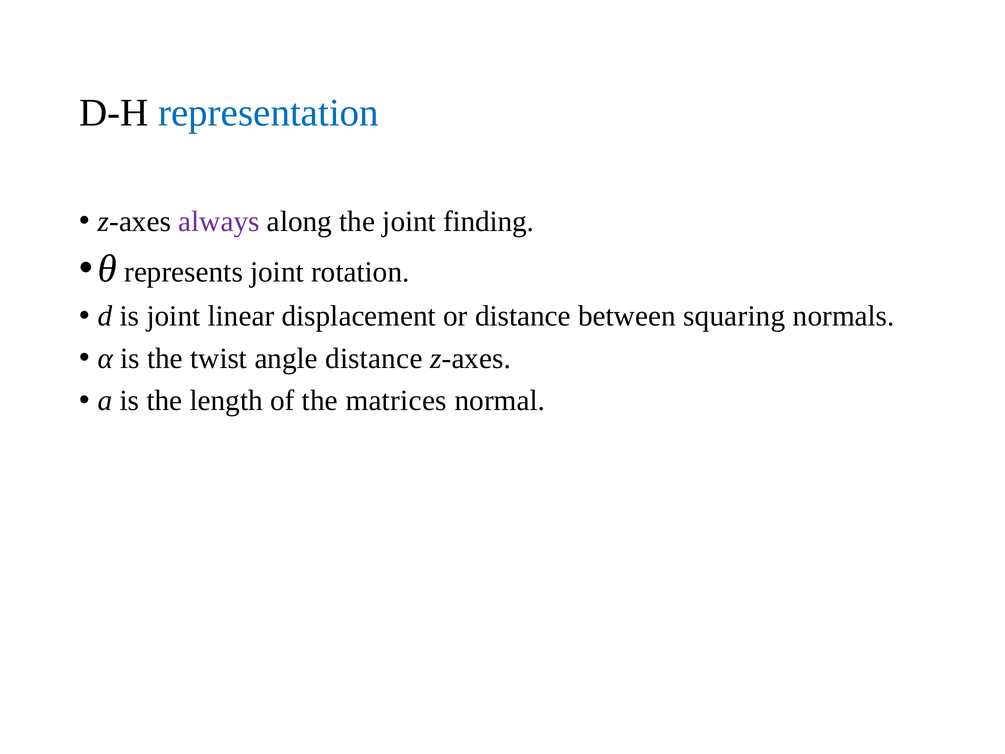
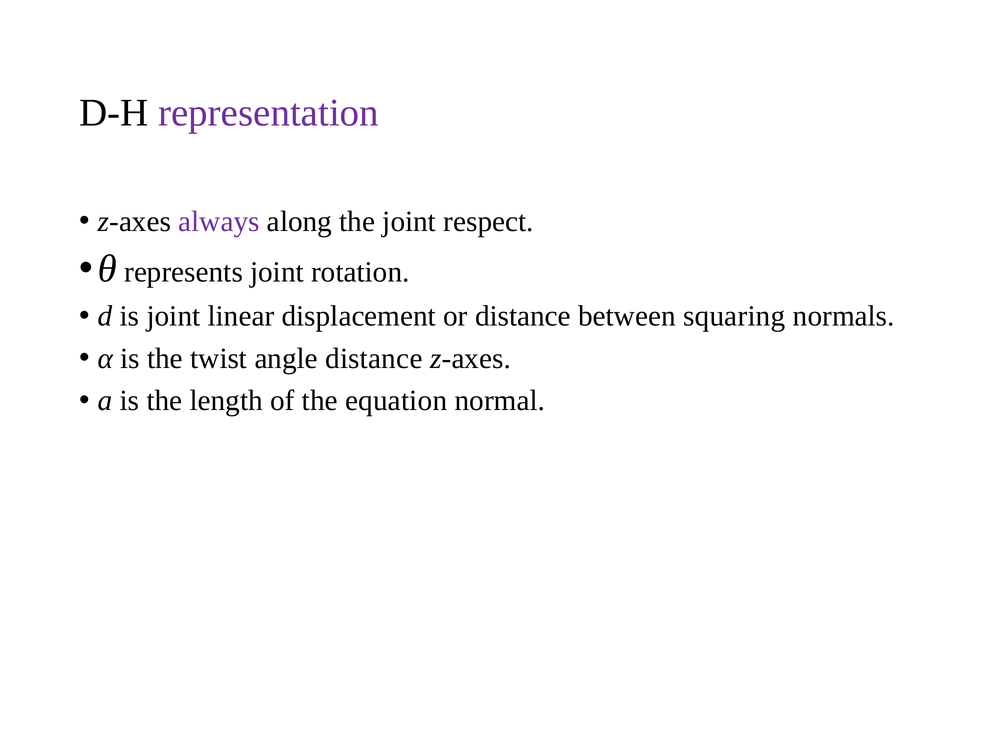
representation colour: blue -> purple
finding: finding -> respect
matrices: matrices -> equation
